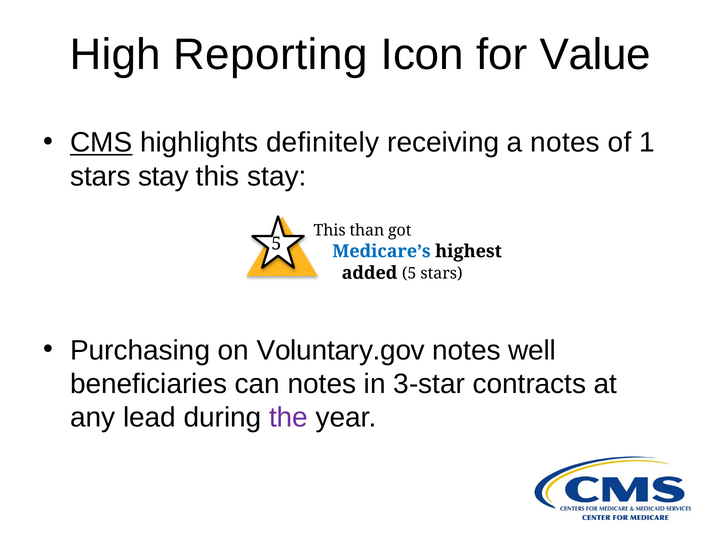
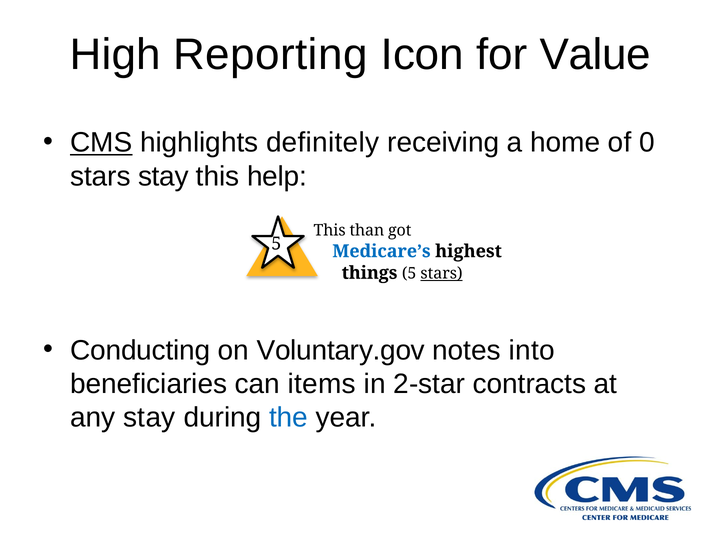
a notes: notes -> home
1: 1 -> 0
this stay: stay -> help
added: added -> things
stars at (442, 273) underline: none -> present
Purchasing: Purchasing -> Conducting
well: well -> into
can notes: notes -> items
3-star: 3-star -> 2-star
any lead: lead -> stay
the colour: purple -> blue
